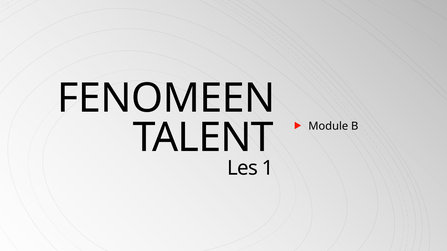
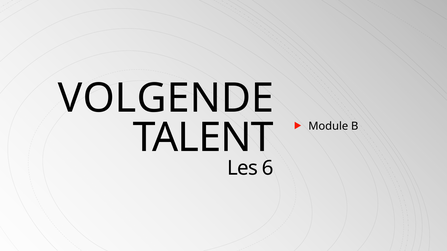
FENOMEEN: FENOMEEN -> VOLGENDE
1: 1 -> 6
